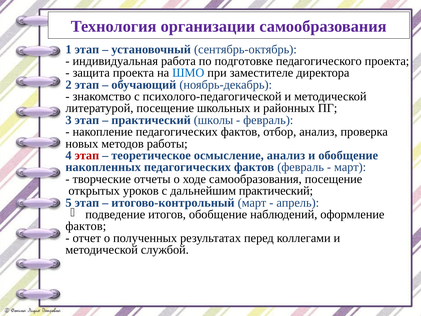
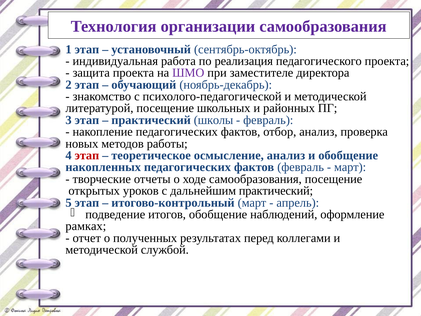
подготовке: подготовке -> реализация
ШМО colour: blue -> purple
фактов at (86, 226): фактов -> рамках
